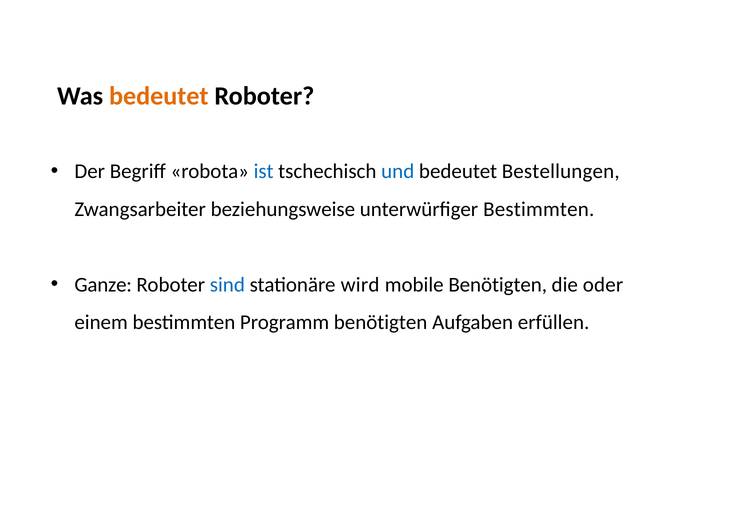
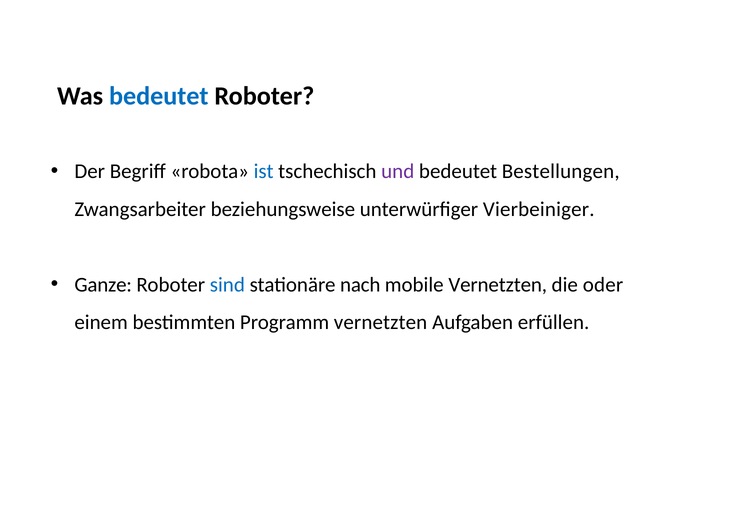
bedeutet at (159, 96) colour: orange -> blue
und colour: blue -> purple
unterwürfiger Bestimmten: Bestimmten -> Vierbeiniger
wird: wird -> nach
mobile Benötigten: Benötigten -> Vernetzten
Programm benötigten: benötigten -> vernetzten
